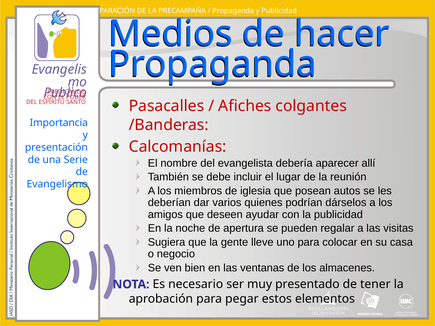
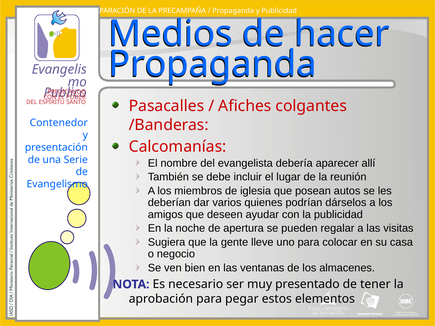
Importancia: Importancia -> Contenedor
